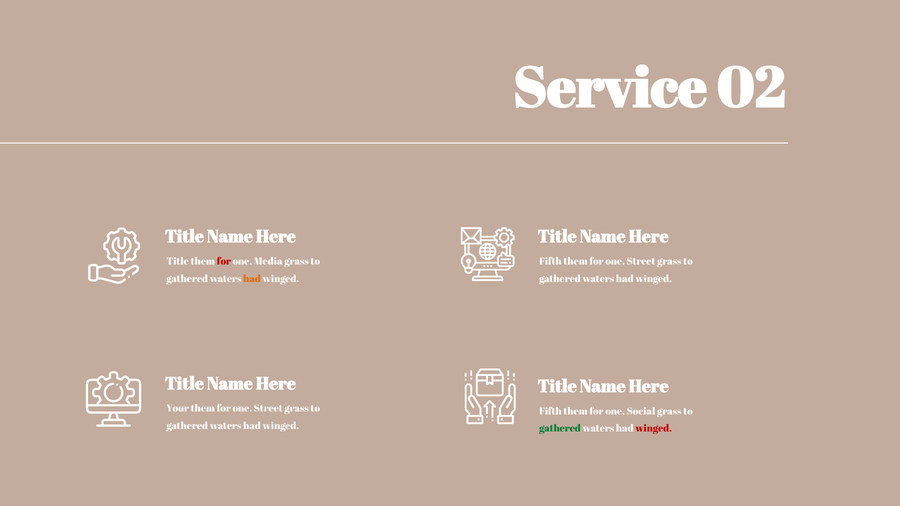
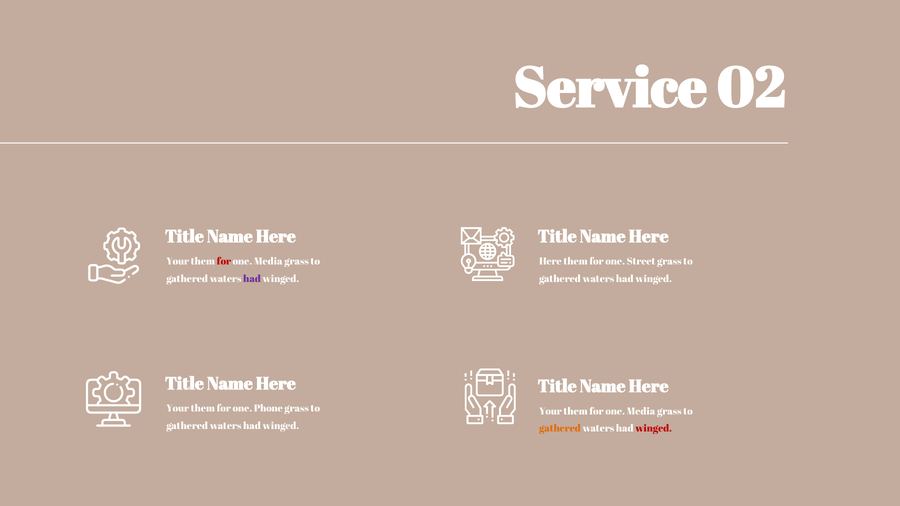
Title at (178, 262): Title -> Your
Fifth at (550, 262): Fifth -> Here
had at (252, 279) colour: orange -> purple
Street at (268, 409): Street -> Phone
Fifth at (550, 411): Fifth -> Your
Social at (641, 411): Social -> Media
gathered at (560, 429) colour: green -> orange
